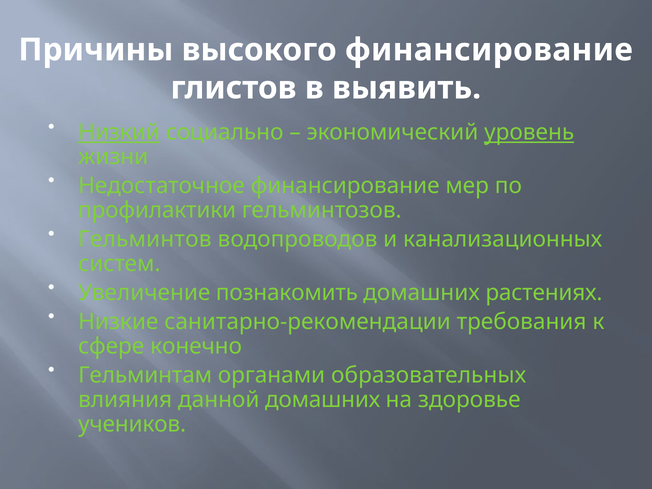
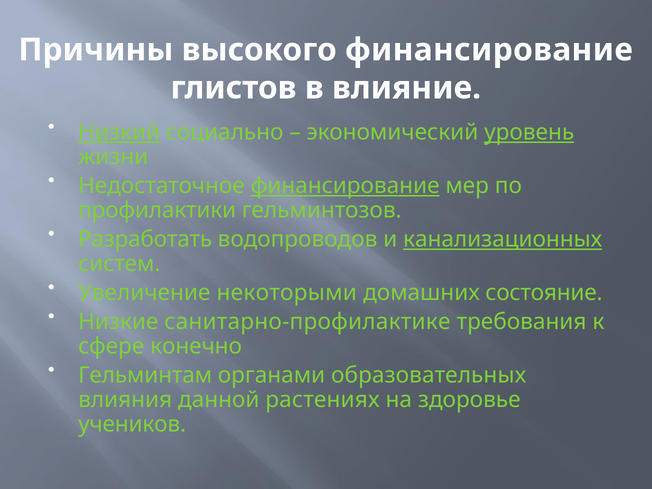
выявить: выявить -> влияние
финансирование at (345, 186) underline: none -> present
Гельминтов: Гельминтов -> Разработать
канализационных underline: none -> present
познакомить: познакомить -> некоторыми
растениях: растениях -> состояние
санитарно-рекомендации: санитарно-рекомендации -> санитарно-профилактике
данной домашних: домашних -> растениях
